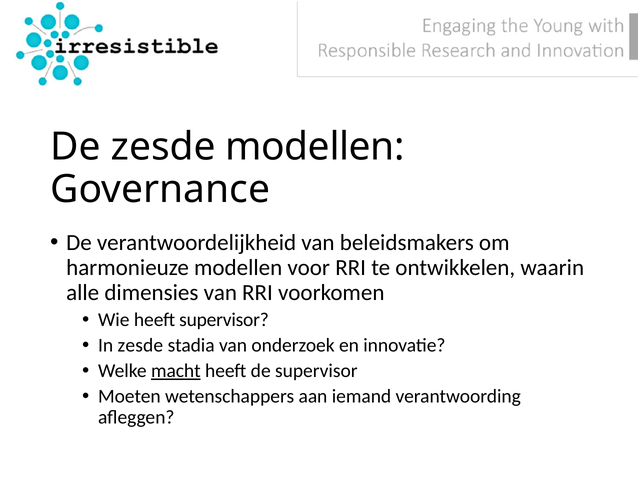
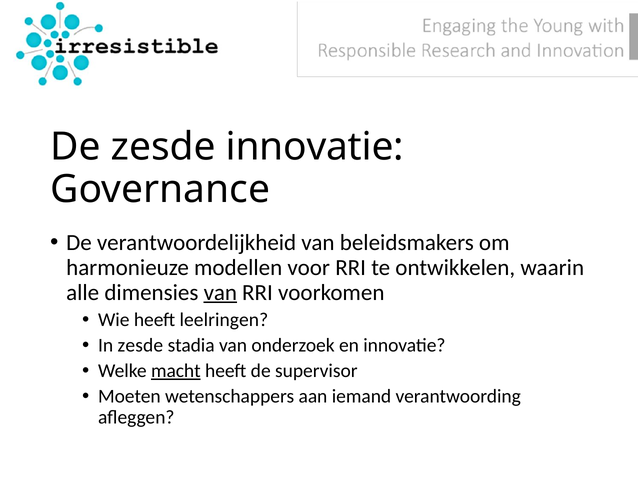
zesde modellen: modellen -> innovatie
van at (220, 292) underline: none -> present
heeft supervisor: supervisor -> leelringen
